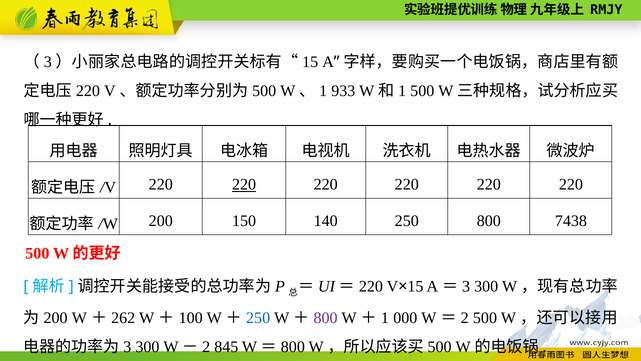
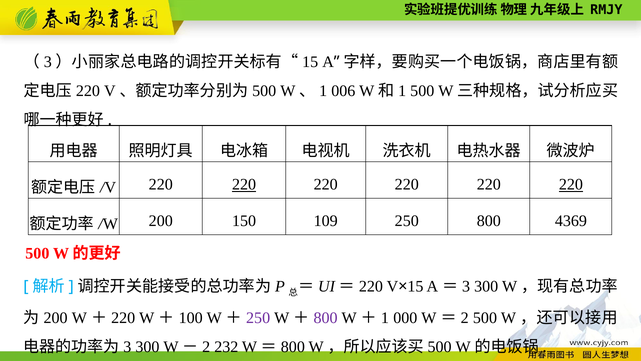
933: 933 -> 006
220 at (571, 184) underline: none -> present
140: 140 -> 109
7438: 7438 -> 4369
262 at (123, 318): 262 -> 220
250 at (258, 318) colour: blue -> purple
845: 845 -> 232
